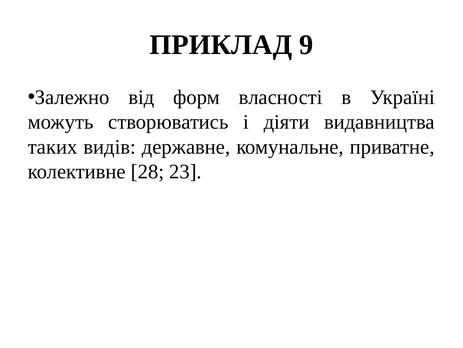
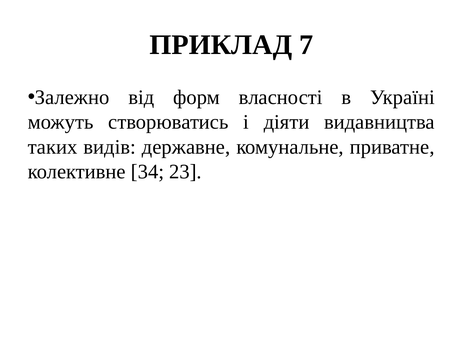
9: 9 -> 7
28: 28 -> 34
